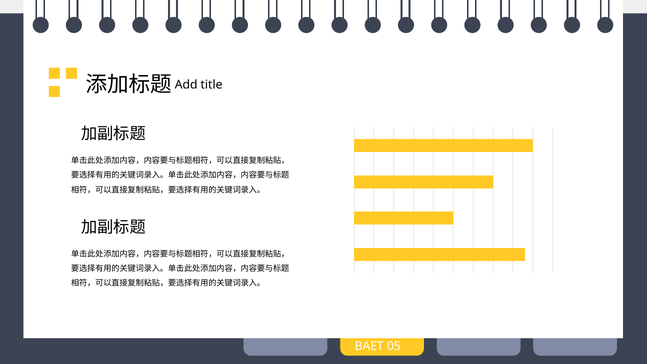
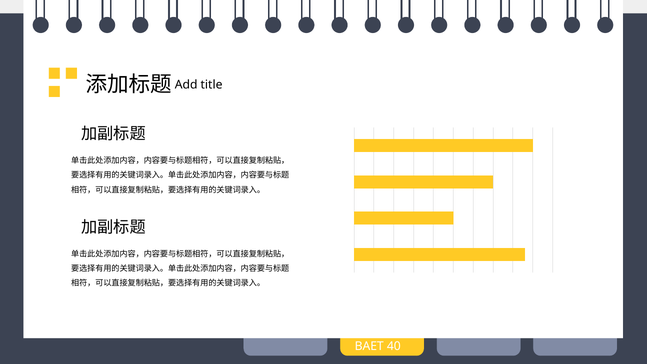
05: 05 -> 40
